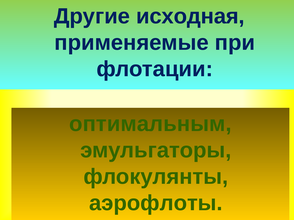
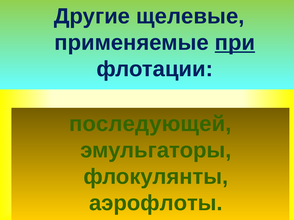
исходная: исходная -> щелевые
при underline: none -> present
оптимальным: оптимальным -> последующей
